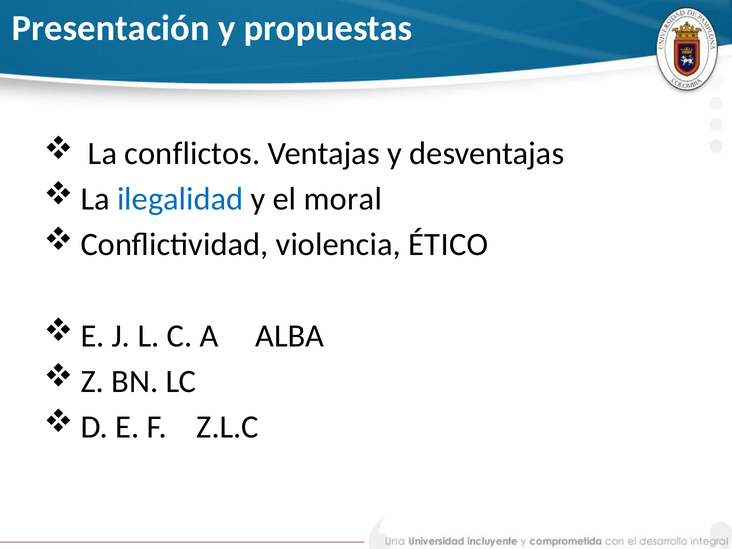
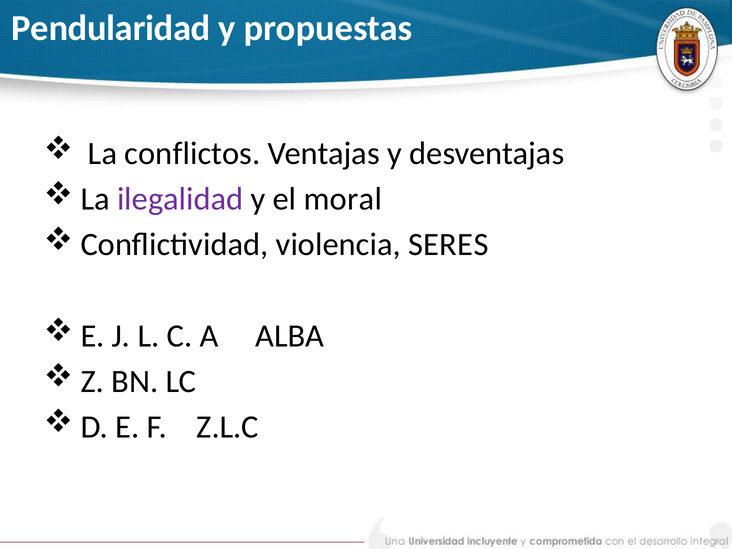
Presentación: Presentación -> Pendularidad
ilegalidad colour: blue -> purple
ÉTICO: ÉTICO -> SERES
